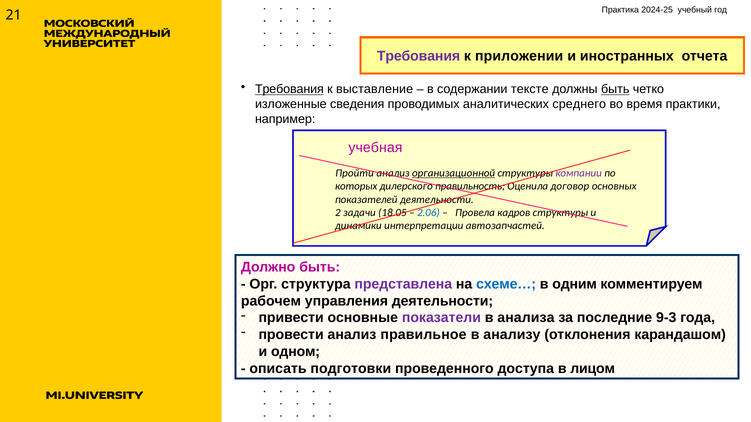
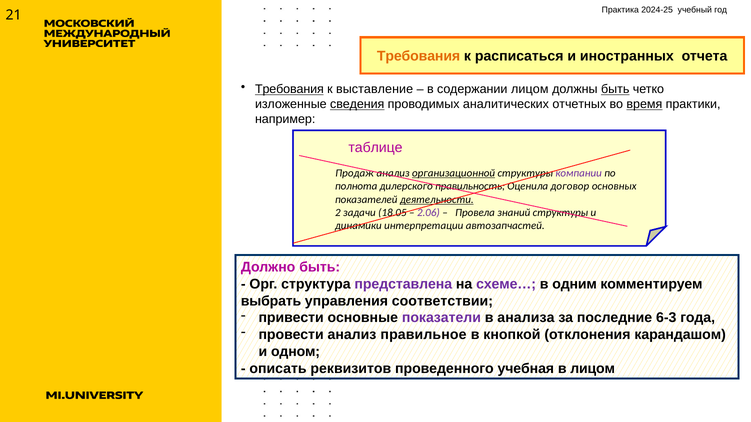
Требования at (419, 56) colour: purple -> orange
приложении: приложении -> расписаться
содержании тексте: тексте -> лицом
сведения underline: none -> present
среднего: среднего -> отчетных
время underline: none -> present
учебная: учебная -> таблице
Пройти: Пройти -> Продаж
которых: которых -> полнота
деятельности at (437, 200) underline: none -> present
2.06 colour: blue -> purple
кадров: кадров -> знаний
схеме… colour: blue -> purple
рабочем: рабочем -> выбрать
управления деятельности: деятельности -> соответствии
9-3: 9-3 -> 6-3
анализу: анализу -> кнопкой
подготовки: подготовки -> реквизитов
доступа: доступа -> учебная
